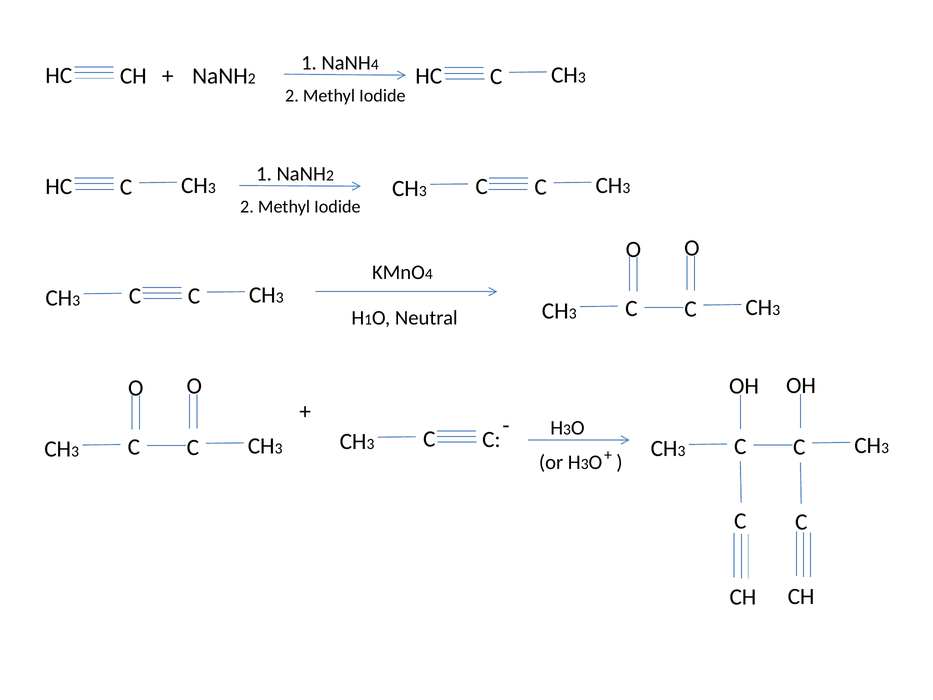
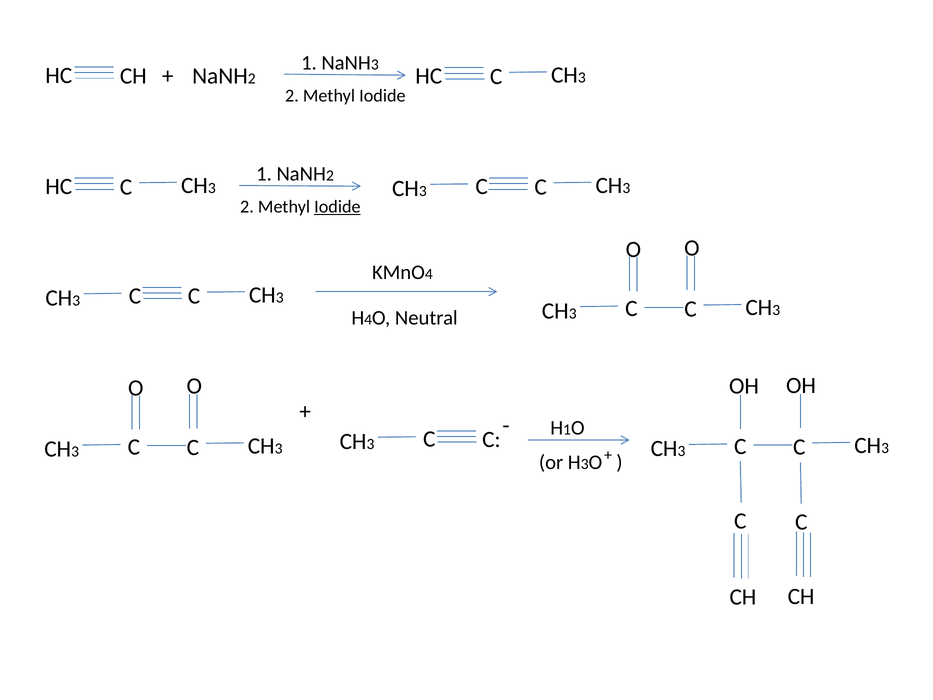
4 at (375, 65): 4 -> 3
Iodide at (337, 207) underline: none -> present
1 at (368, 319): 1 -> 4
3 at (567, 429): 3 -> 1
